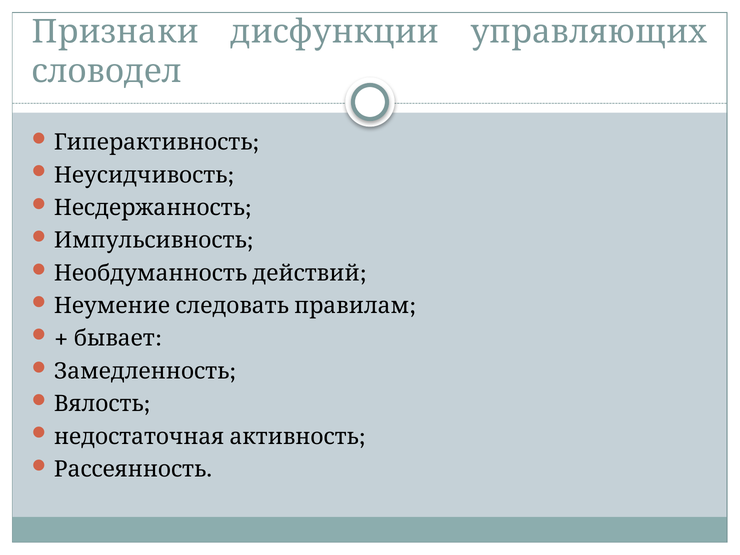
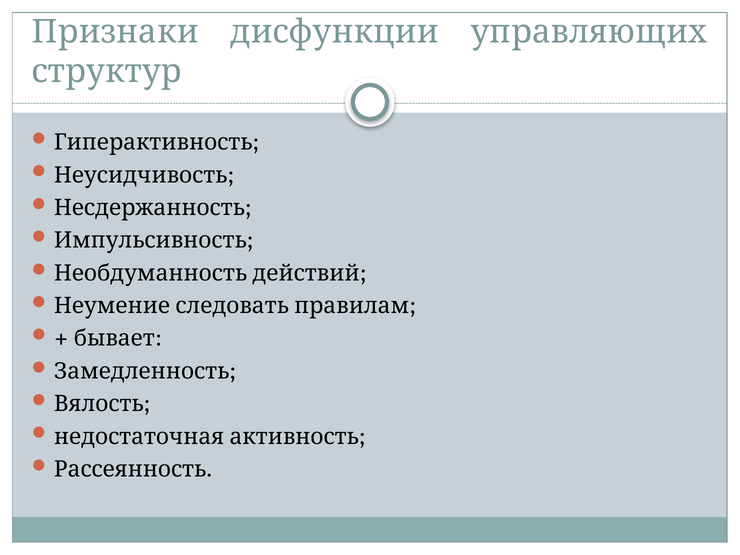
словодел: словодел -> структур
